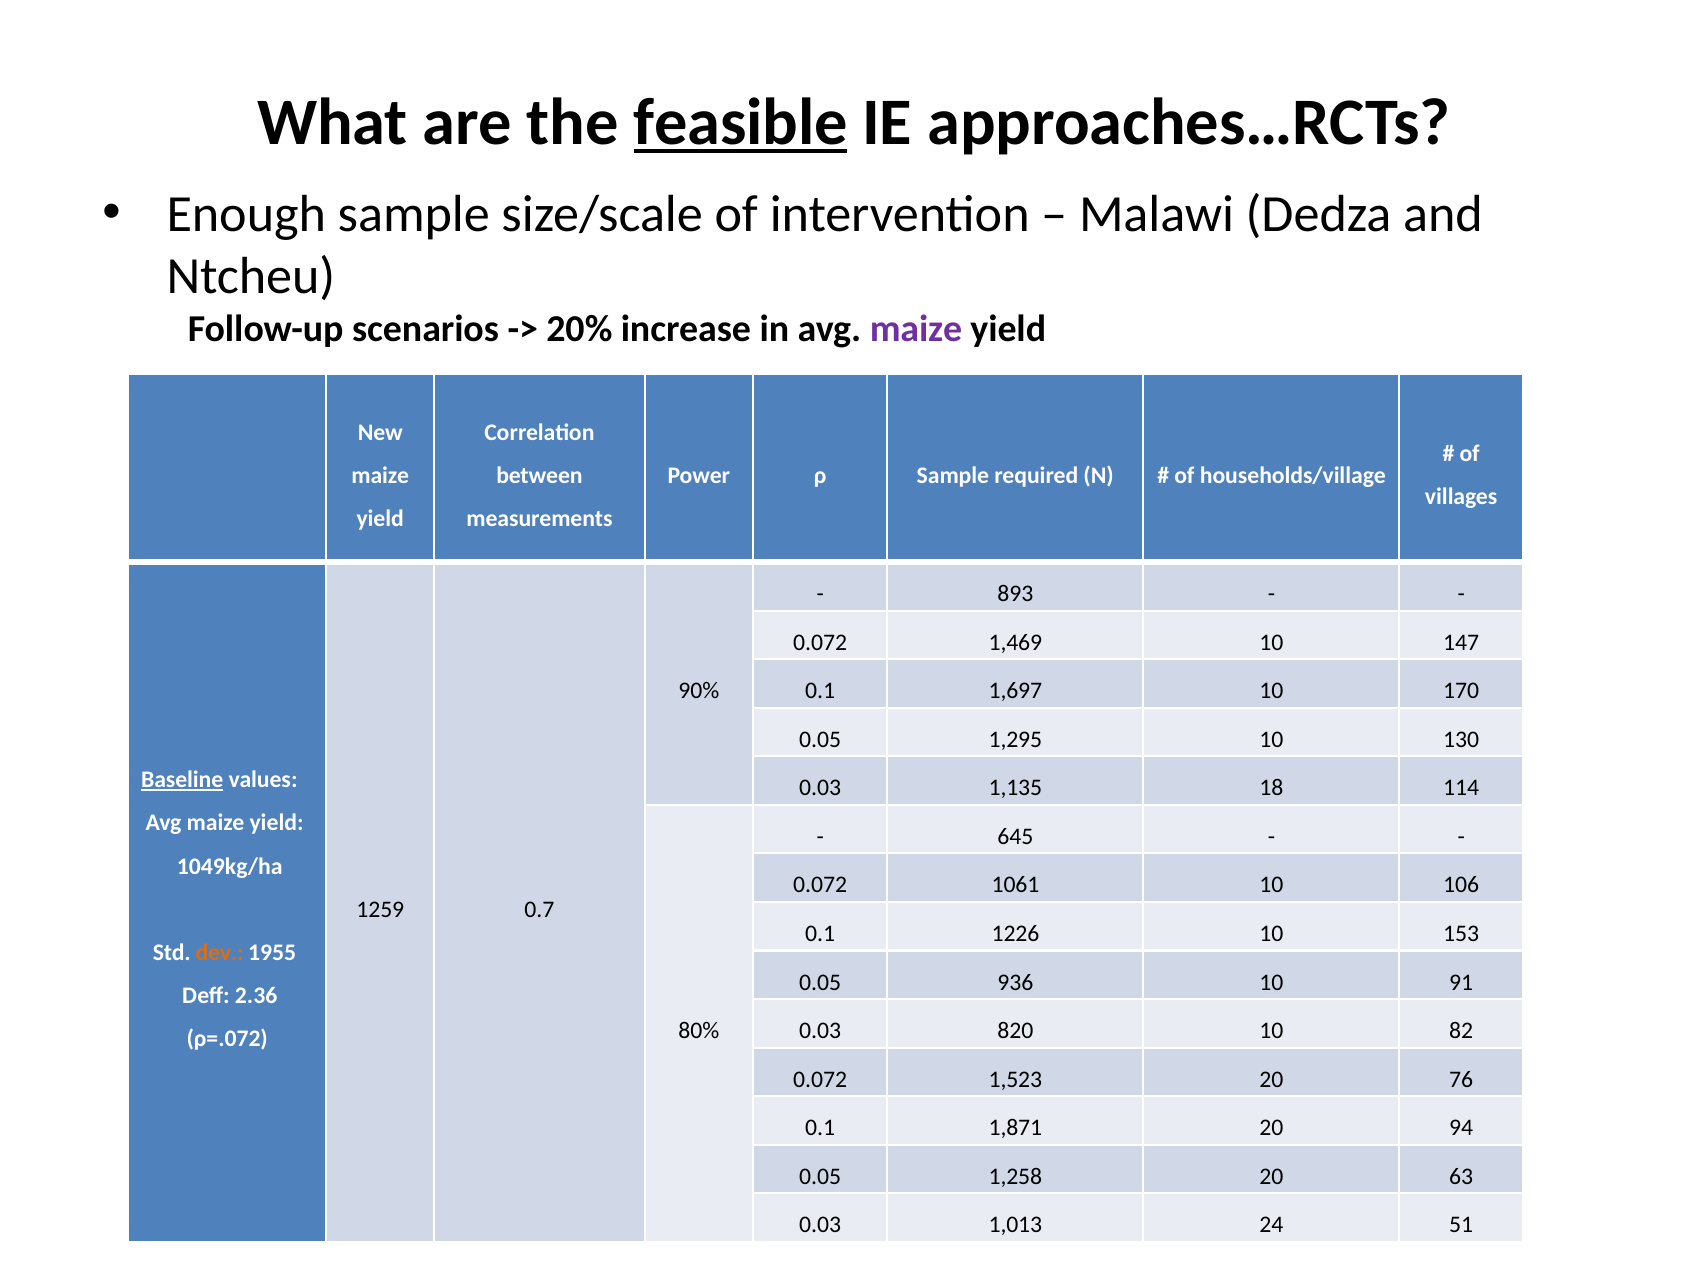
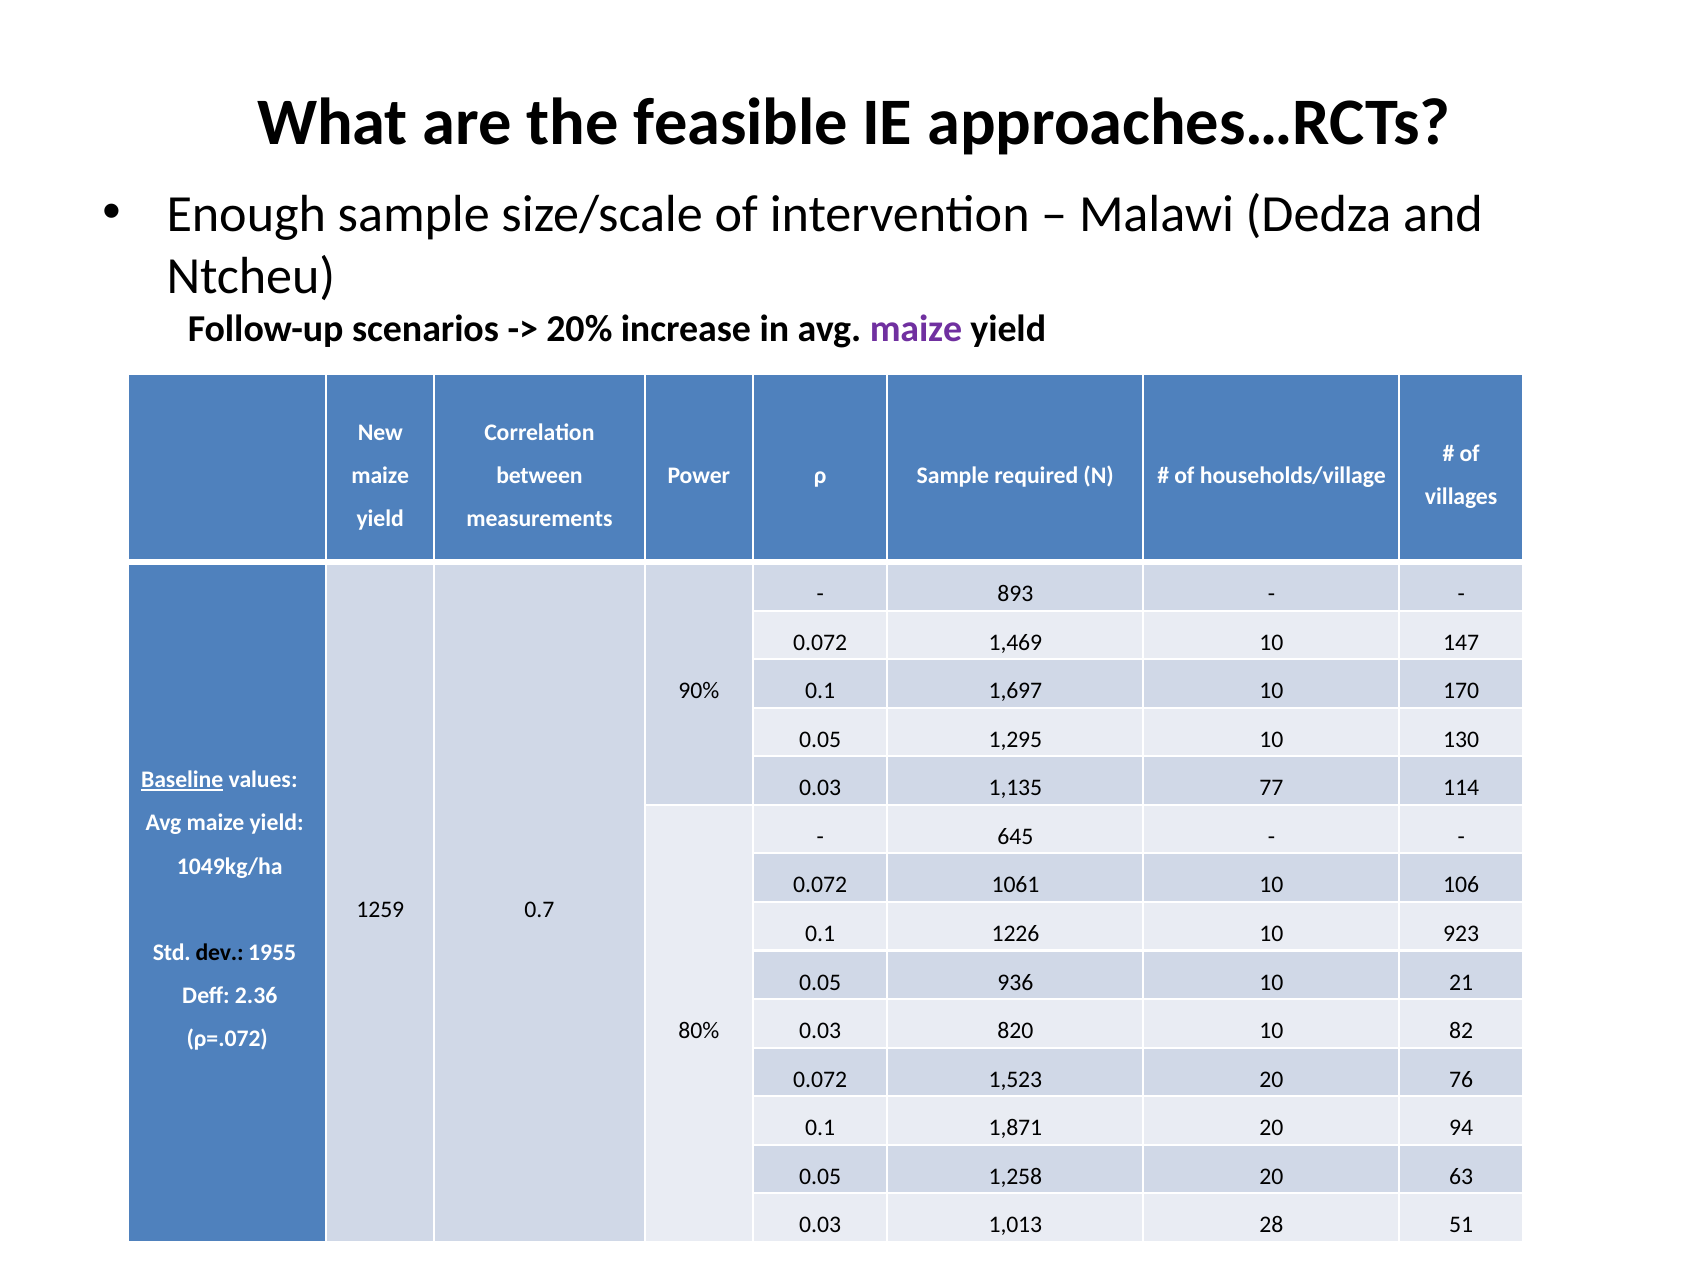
feasible underline: present -> none
18: 18 -> 77
153: 153 -> 923
dev colour: orange -> black
91: 91 -> 21
24: 24 -> 28
